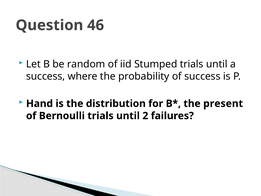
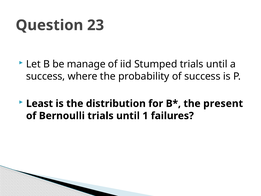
46: 46 -> 23
random: random -> manage
Hand: Hand -> Least
2: 2 -> 1
